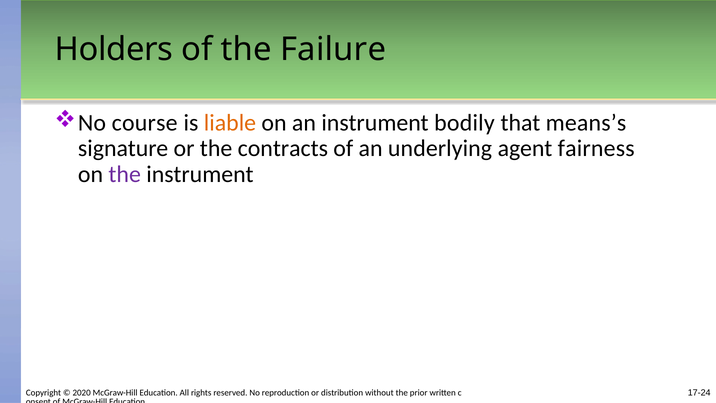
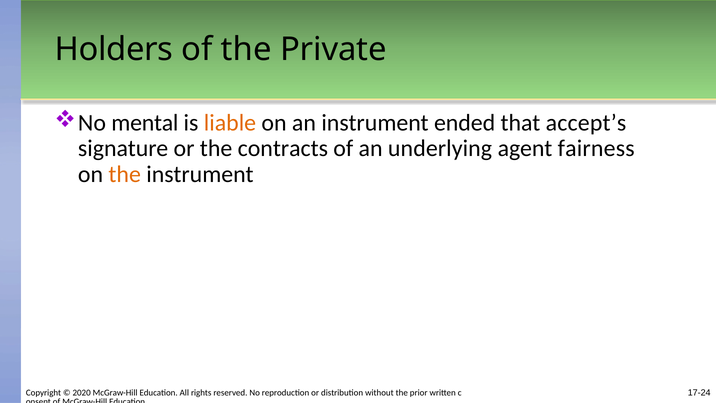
Failure: Failure -> Private
course: course -> mental
bodily: bodily -> ended
means’s: means’s -> accept’s
the at (125, 174) colour: purple -> orange
